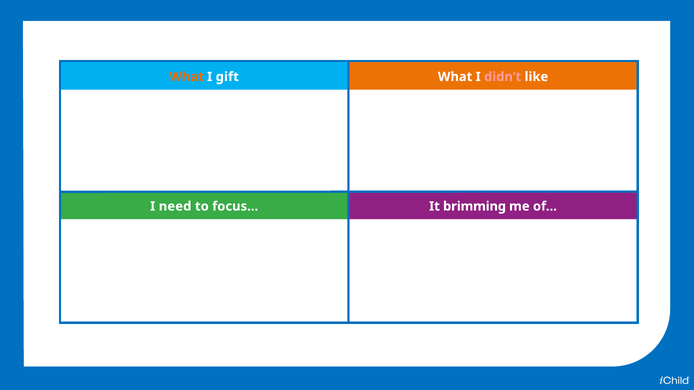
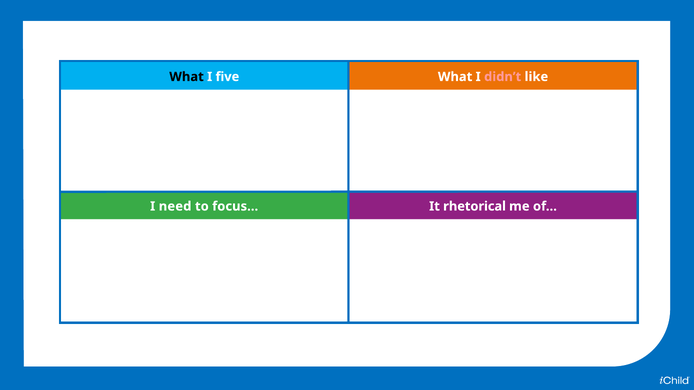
What at (187, 77) colour: orange -> black
gift: gift -> five
brimming: brimming -> rhetorical
